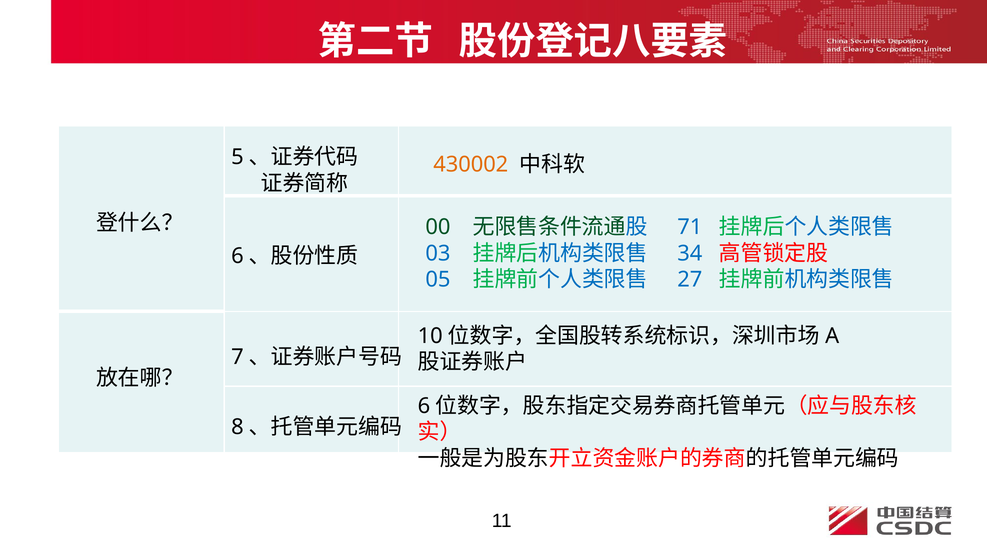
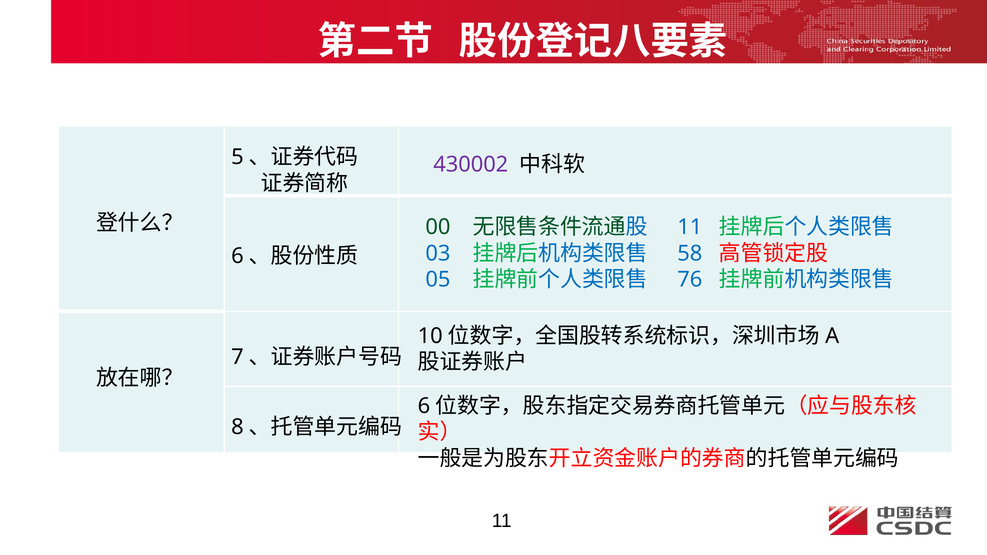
430002 colour: orange -> purple
71 at (690, 227): 71 -> 11
34: 34 -> 58
27: 27 -> 76
